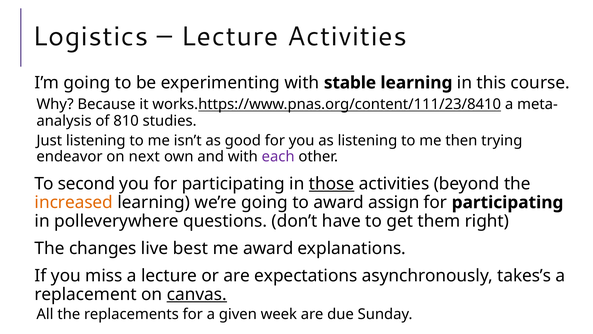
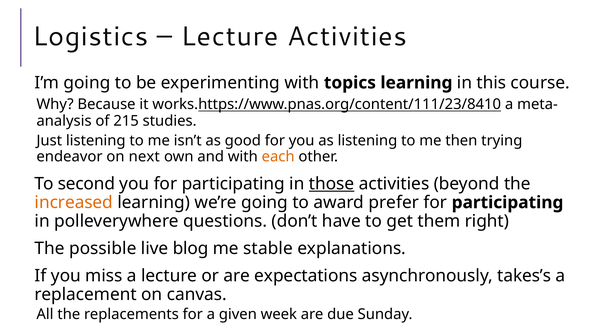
stable: stable -> topics
810: 810 -> 215
each colour: purple -> orange
assign: assign -> prefer
changes: changes -> possible
best: best -> blog
me award: award -> stable
canvas underline: present -> none
